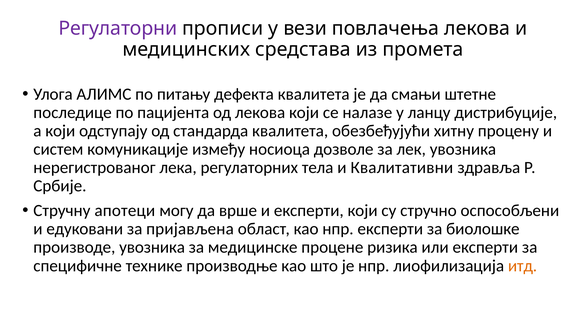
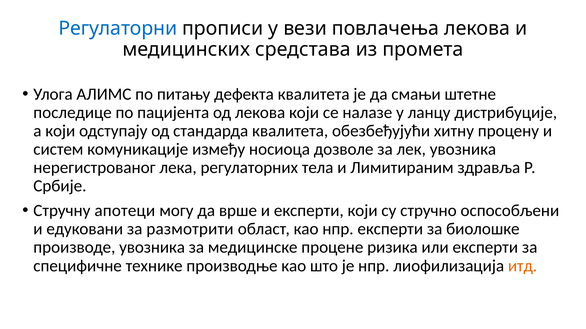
Регулаторни colour: purple -> blue
Квалитативни: Квалитативни -> Лимитираним
пријављена: пријављена -> размотрити
